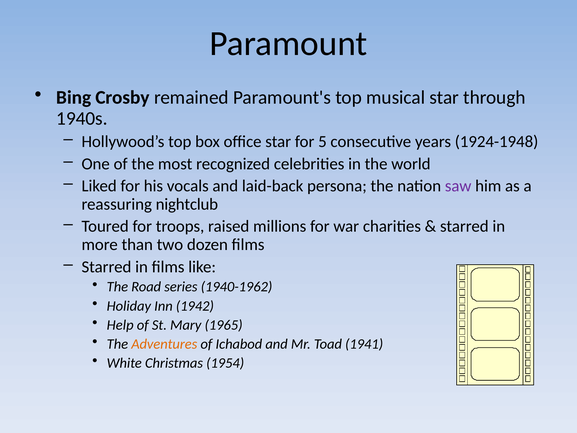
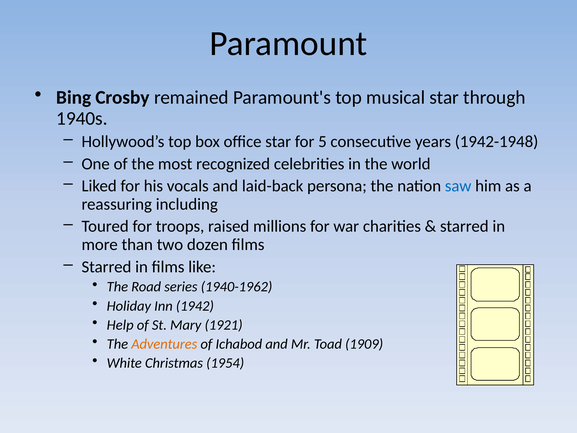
1924-1948: 1924-1948 -> 1942-1948
saw colour: purple -> blue
nightclub: nightclub -> including
1965: 1965 -> 1921
1941: 1941 -> 1909
